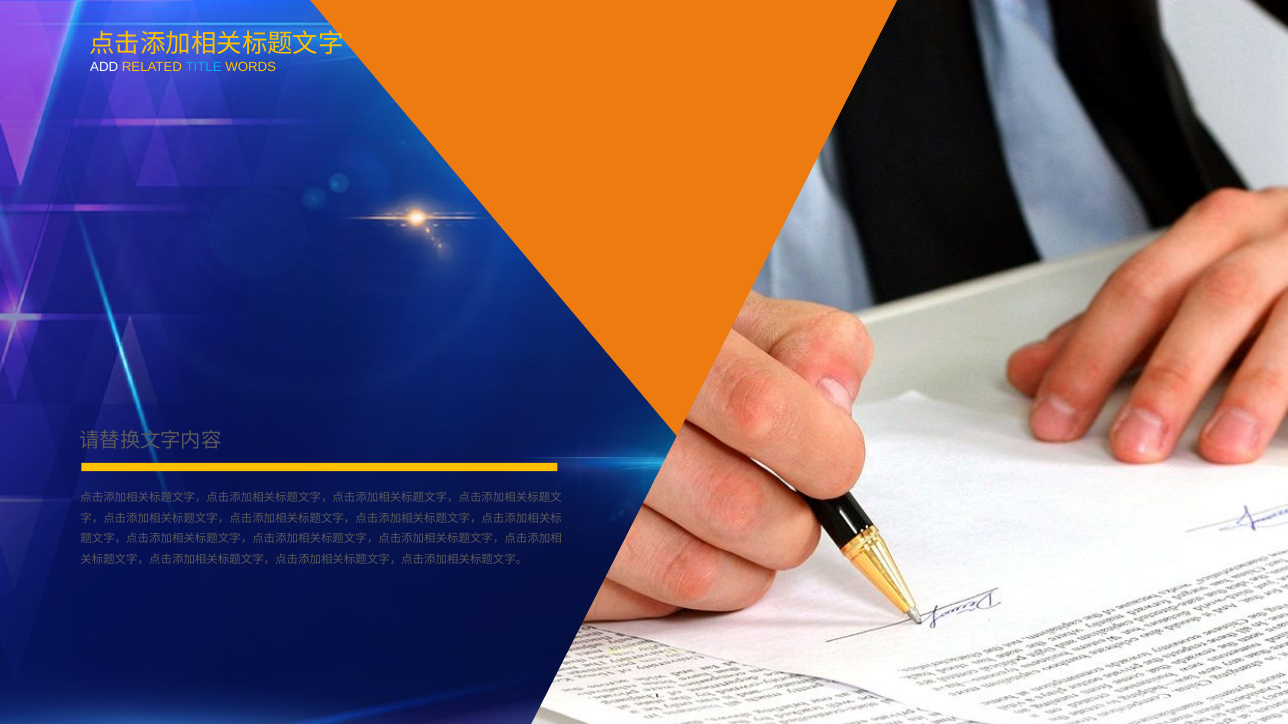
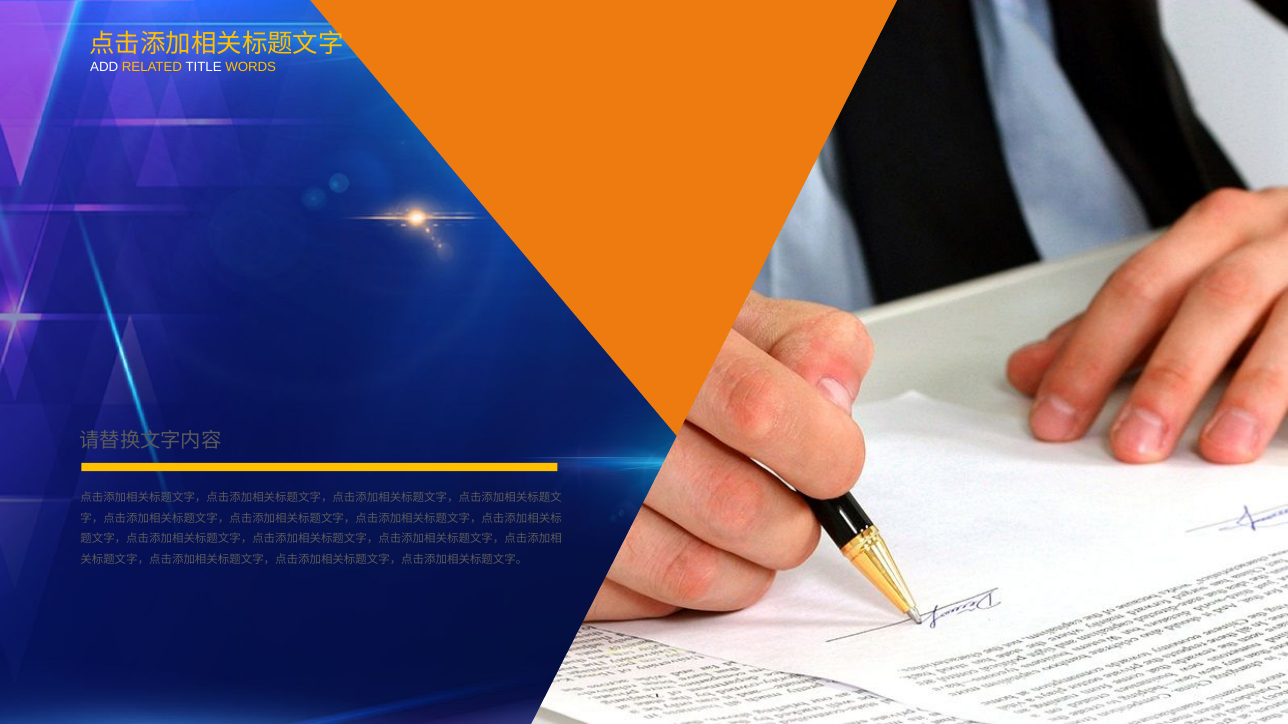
TITLE colour: light blue -> white
